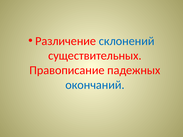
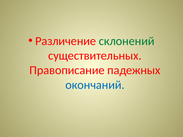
склонений colour: blue -> green
